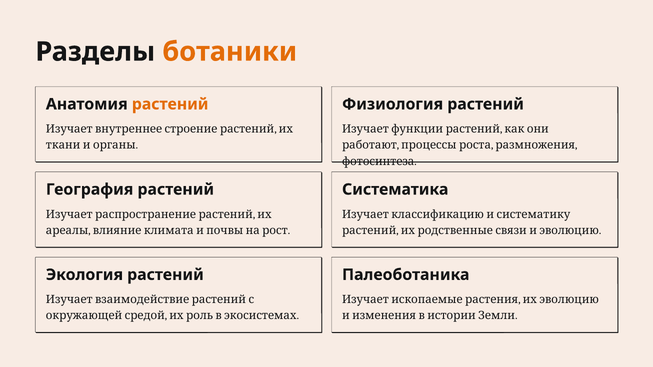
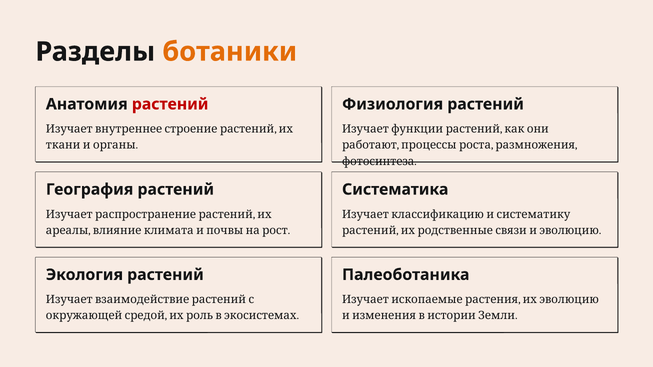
растений at (170, 104) colour: orange -> red
